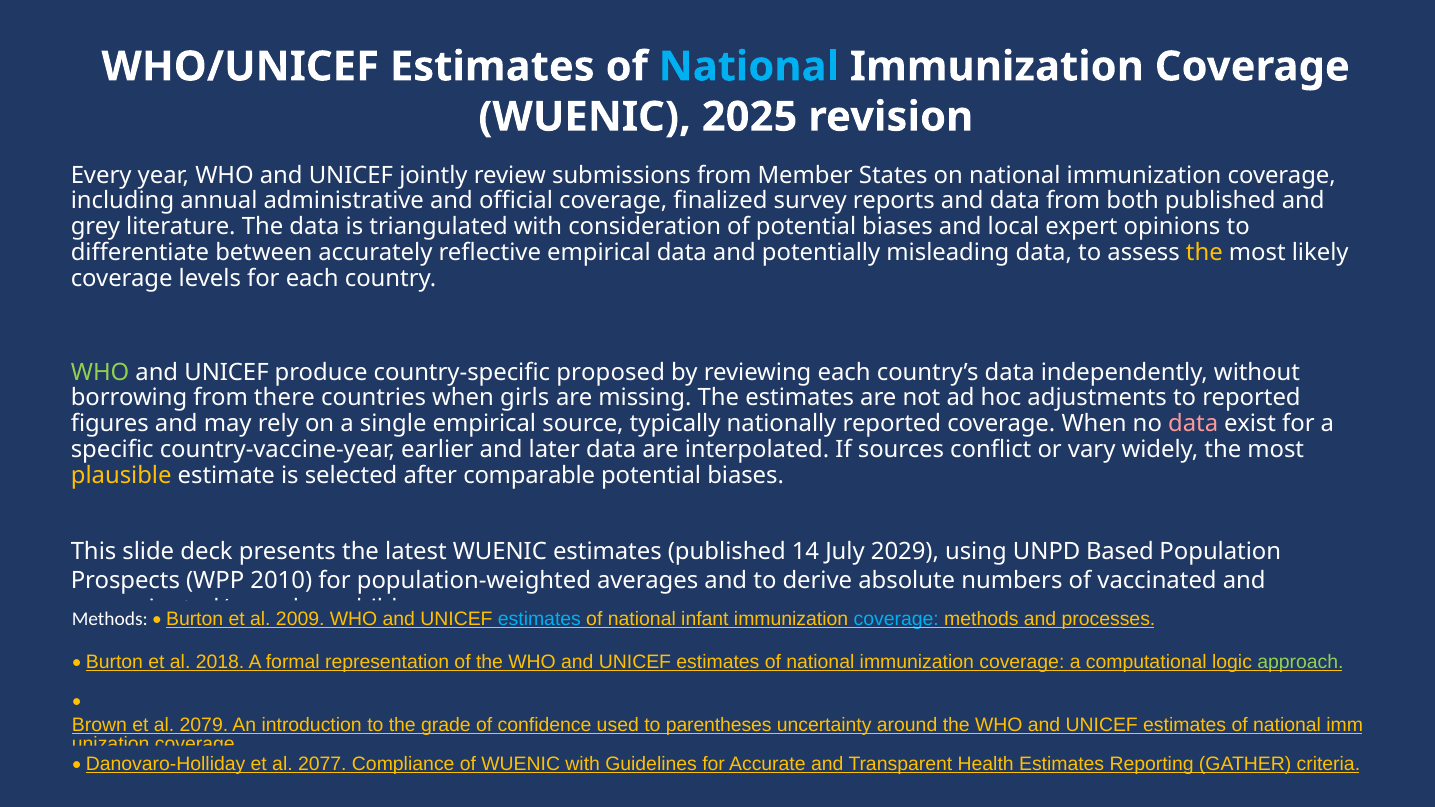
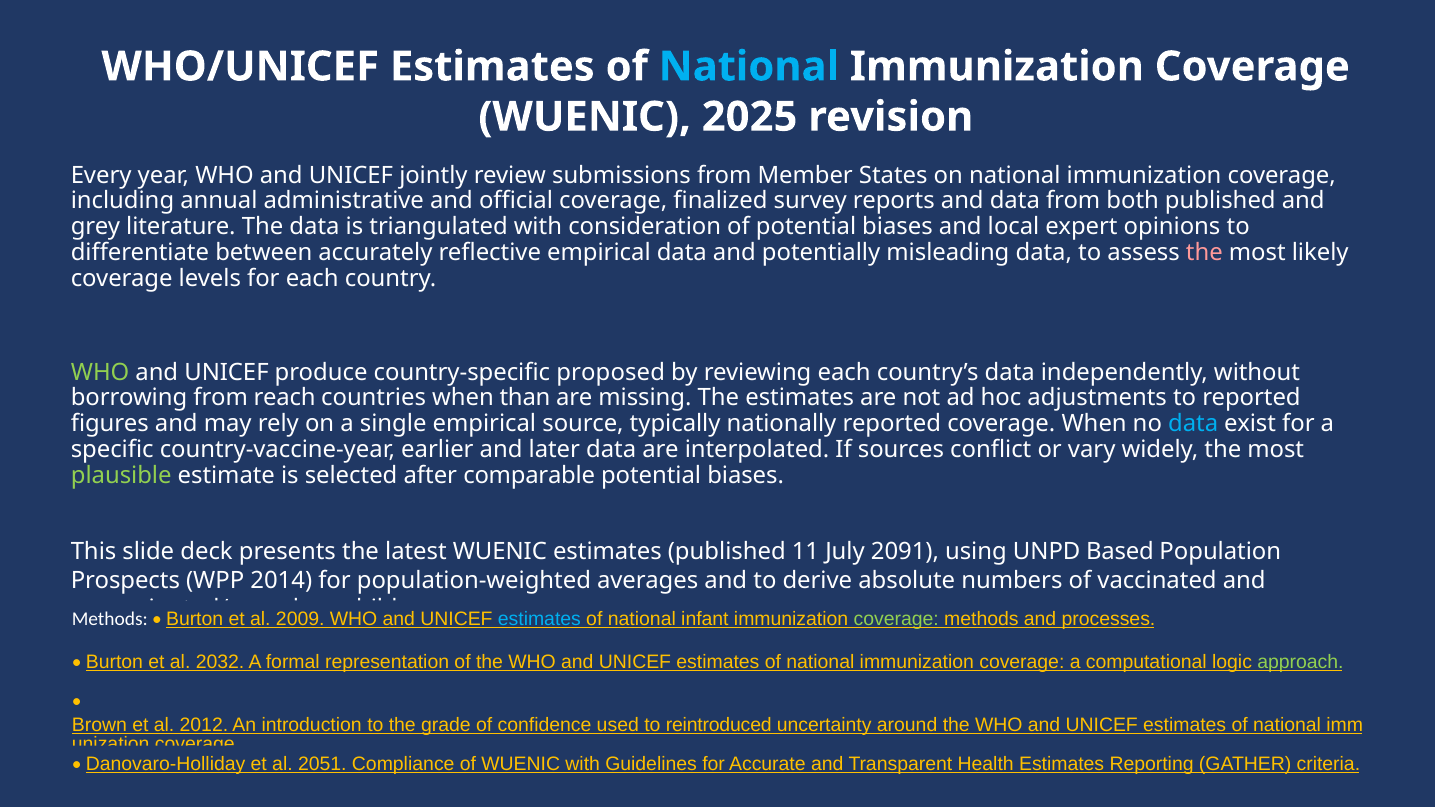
the at (1204, 253) colour: yellow -> pink
there: there -> reach
girls: girls -> than
data at (1193, 424) colour: pink -> light blue
plausible colour: yellow -> light green
14: 14 -> 11
2029: 2029 -> 2091
2010: 2010 -> 2014
coverage at (896, 619) colour: light blue -> light green
2018: 2018 -> 2032
2079: 2079 -> 2012
parentheses: parentheses -> reintroduced
2077: 2077 -> 2051
